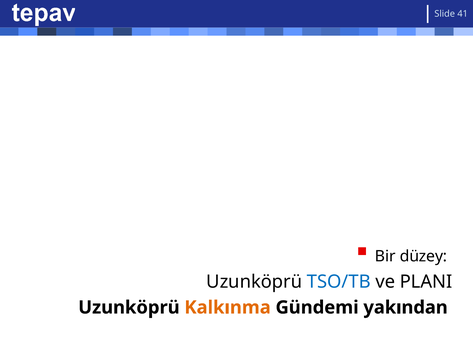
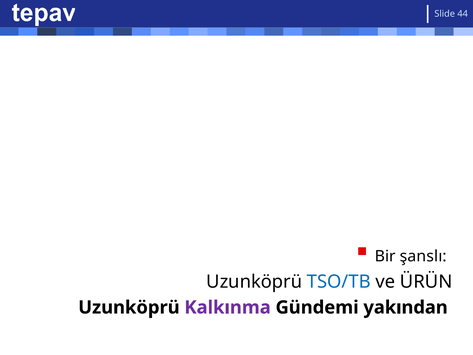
41: 41 -> 44
düzey: düzey -> şanslı
PLANI: PLANI -> ÜRÜN
Kalkınma colour: orange -> purple
